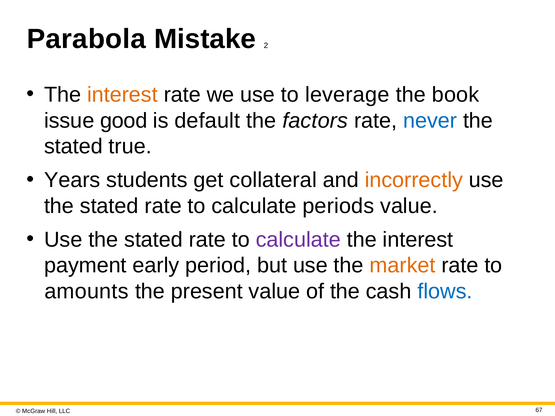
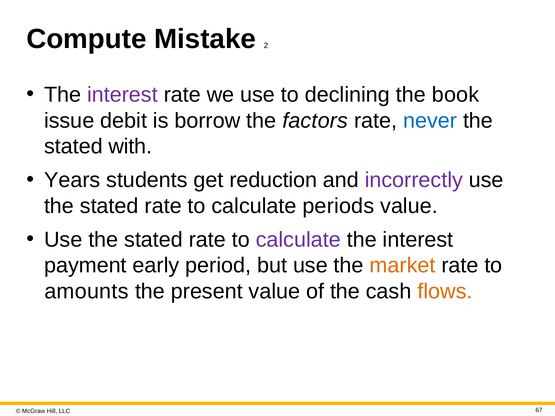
Parabola: Parabola -> Compute
interest at (122, 95) colour: orange -> purple
leverage: leverage -> declining
good: good -> debit
default: default -> borrow
true: true -> with
collateral: collateral -> reduction
incorrectly colour: orange -> purple
flows colour: blue -> orange
